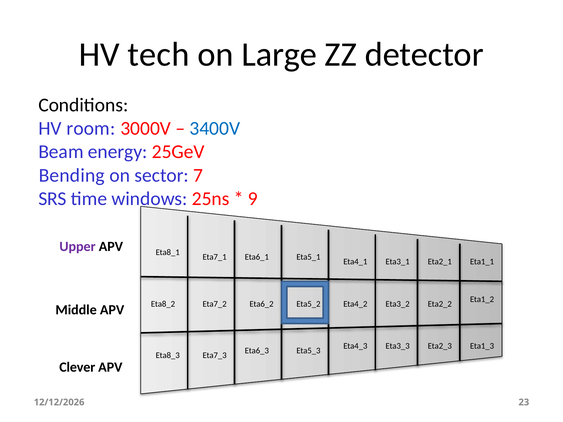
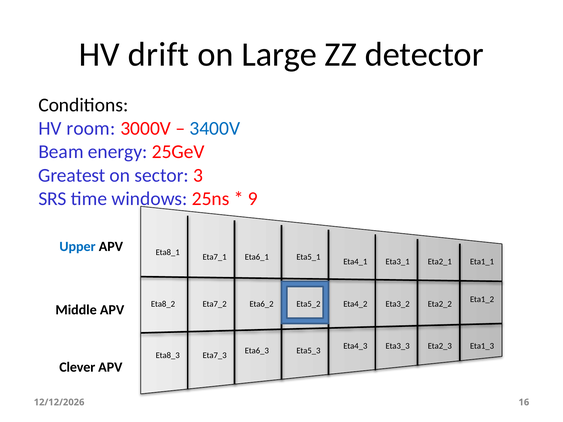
tech: tech -> drift
Bending: Bending -> Greatest
7: 7 -> 3
Upper colour: purple -> blue
23: 23 -> 16
